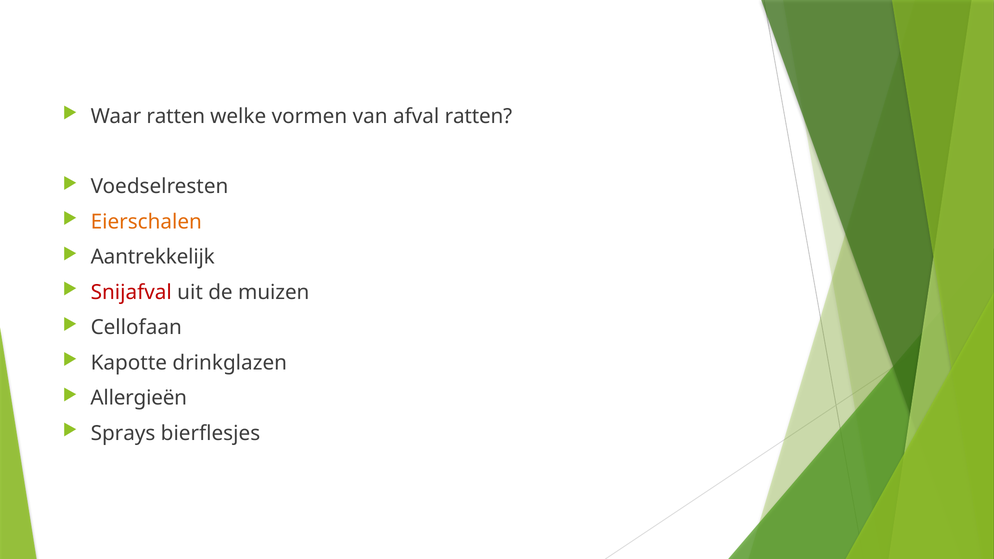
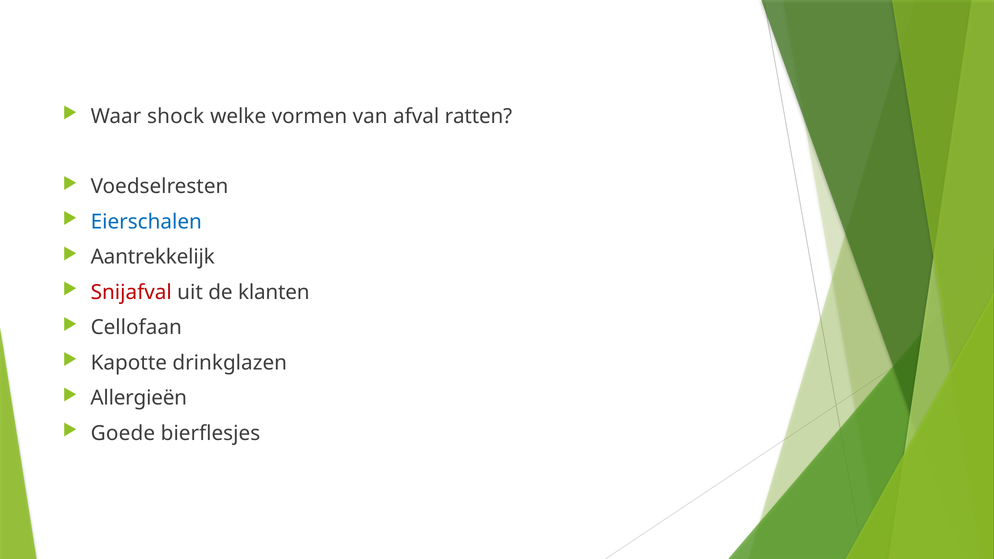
Waar ratten: ratten -> shock
Eierschalen colour: orange -> blue
muizen: muizen -> klanten
Sprays: Sprays -> Goede
